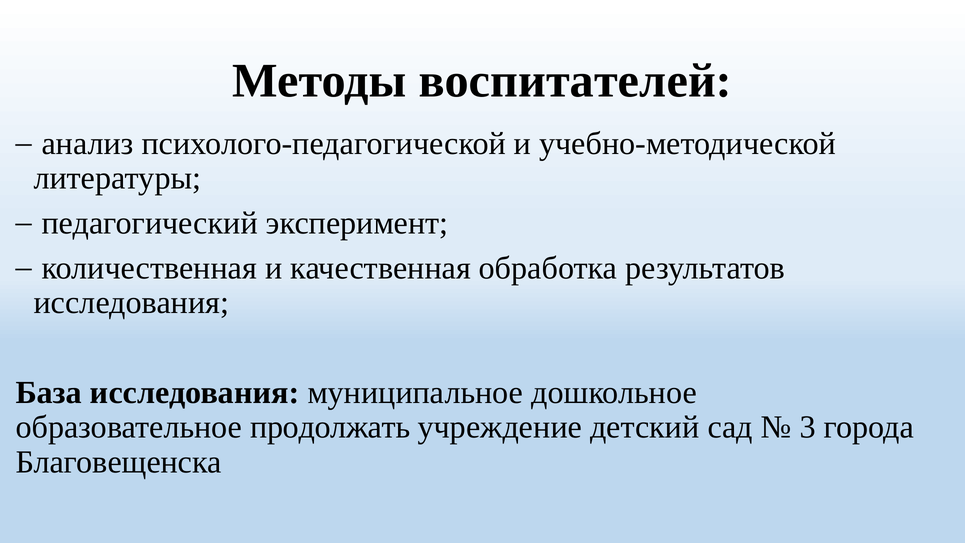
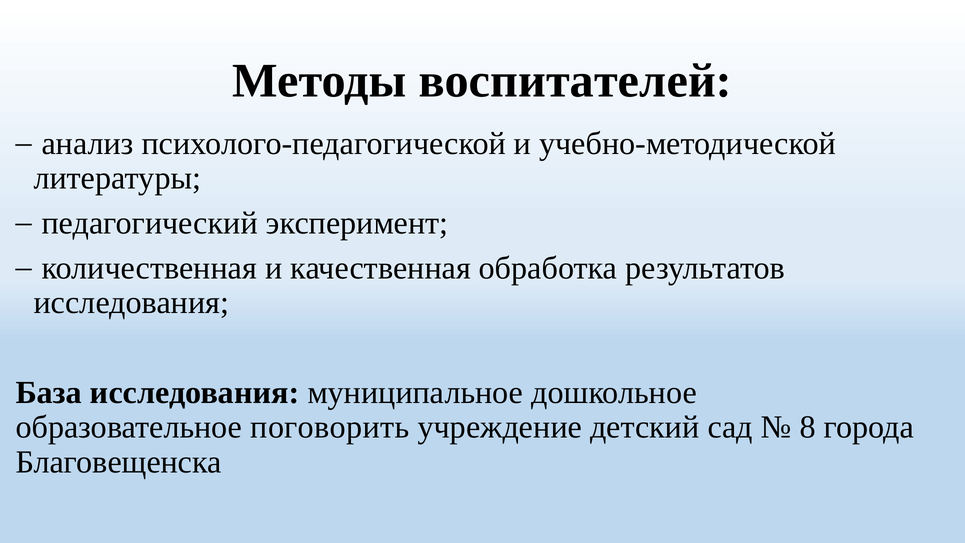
продолжать: продолжать -> поговорить
3: 3 -> 8
